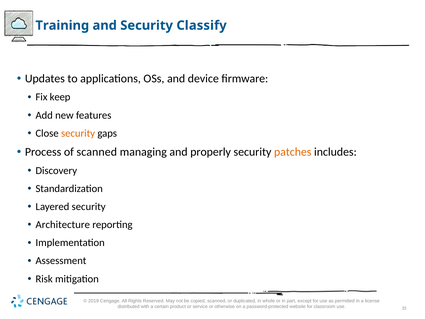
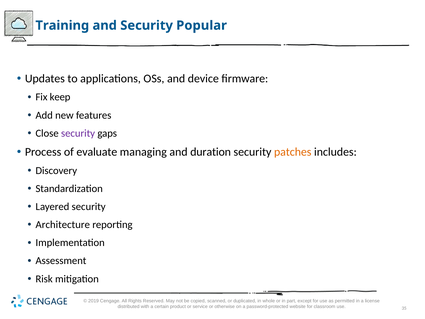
Classify: Classify -> Popular
security at (78, 133) colour: orange -> purple
of scanned: scanned -> evaluate
properly: properly -> duration
